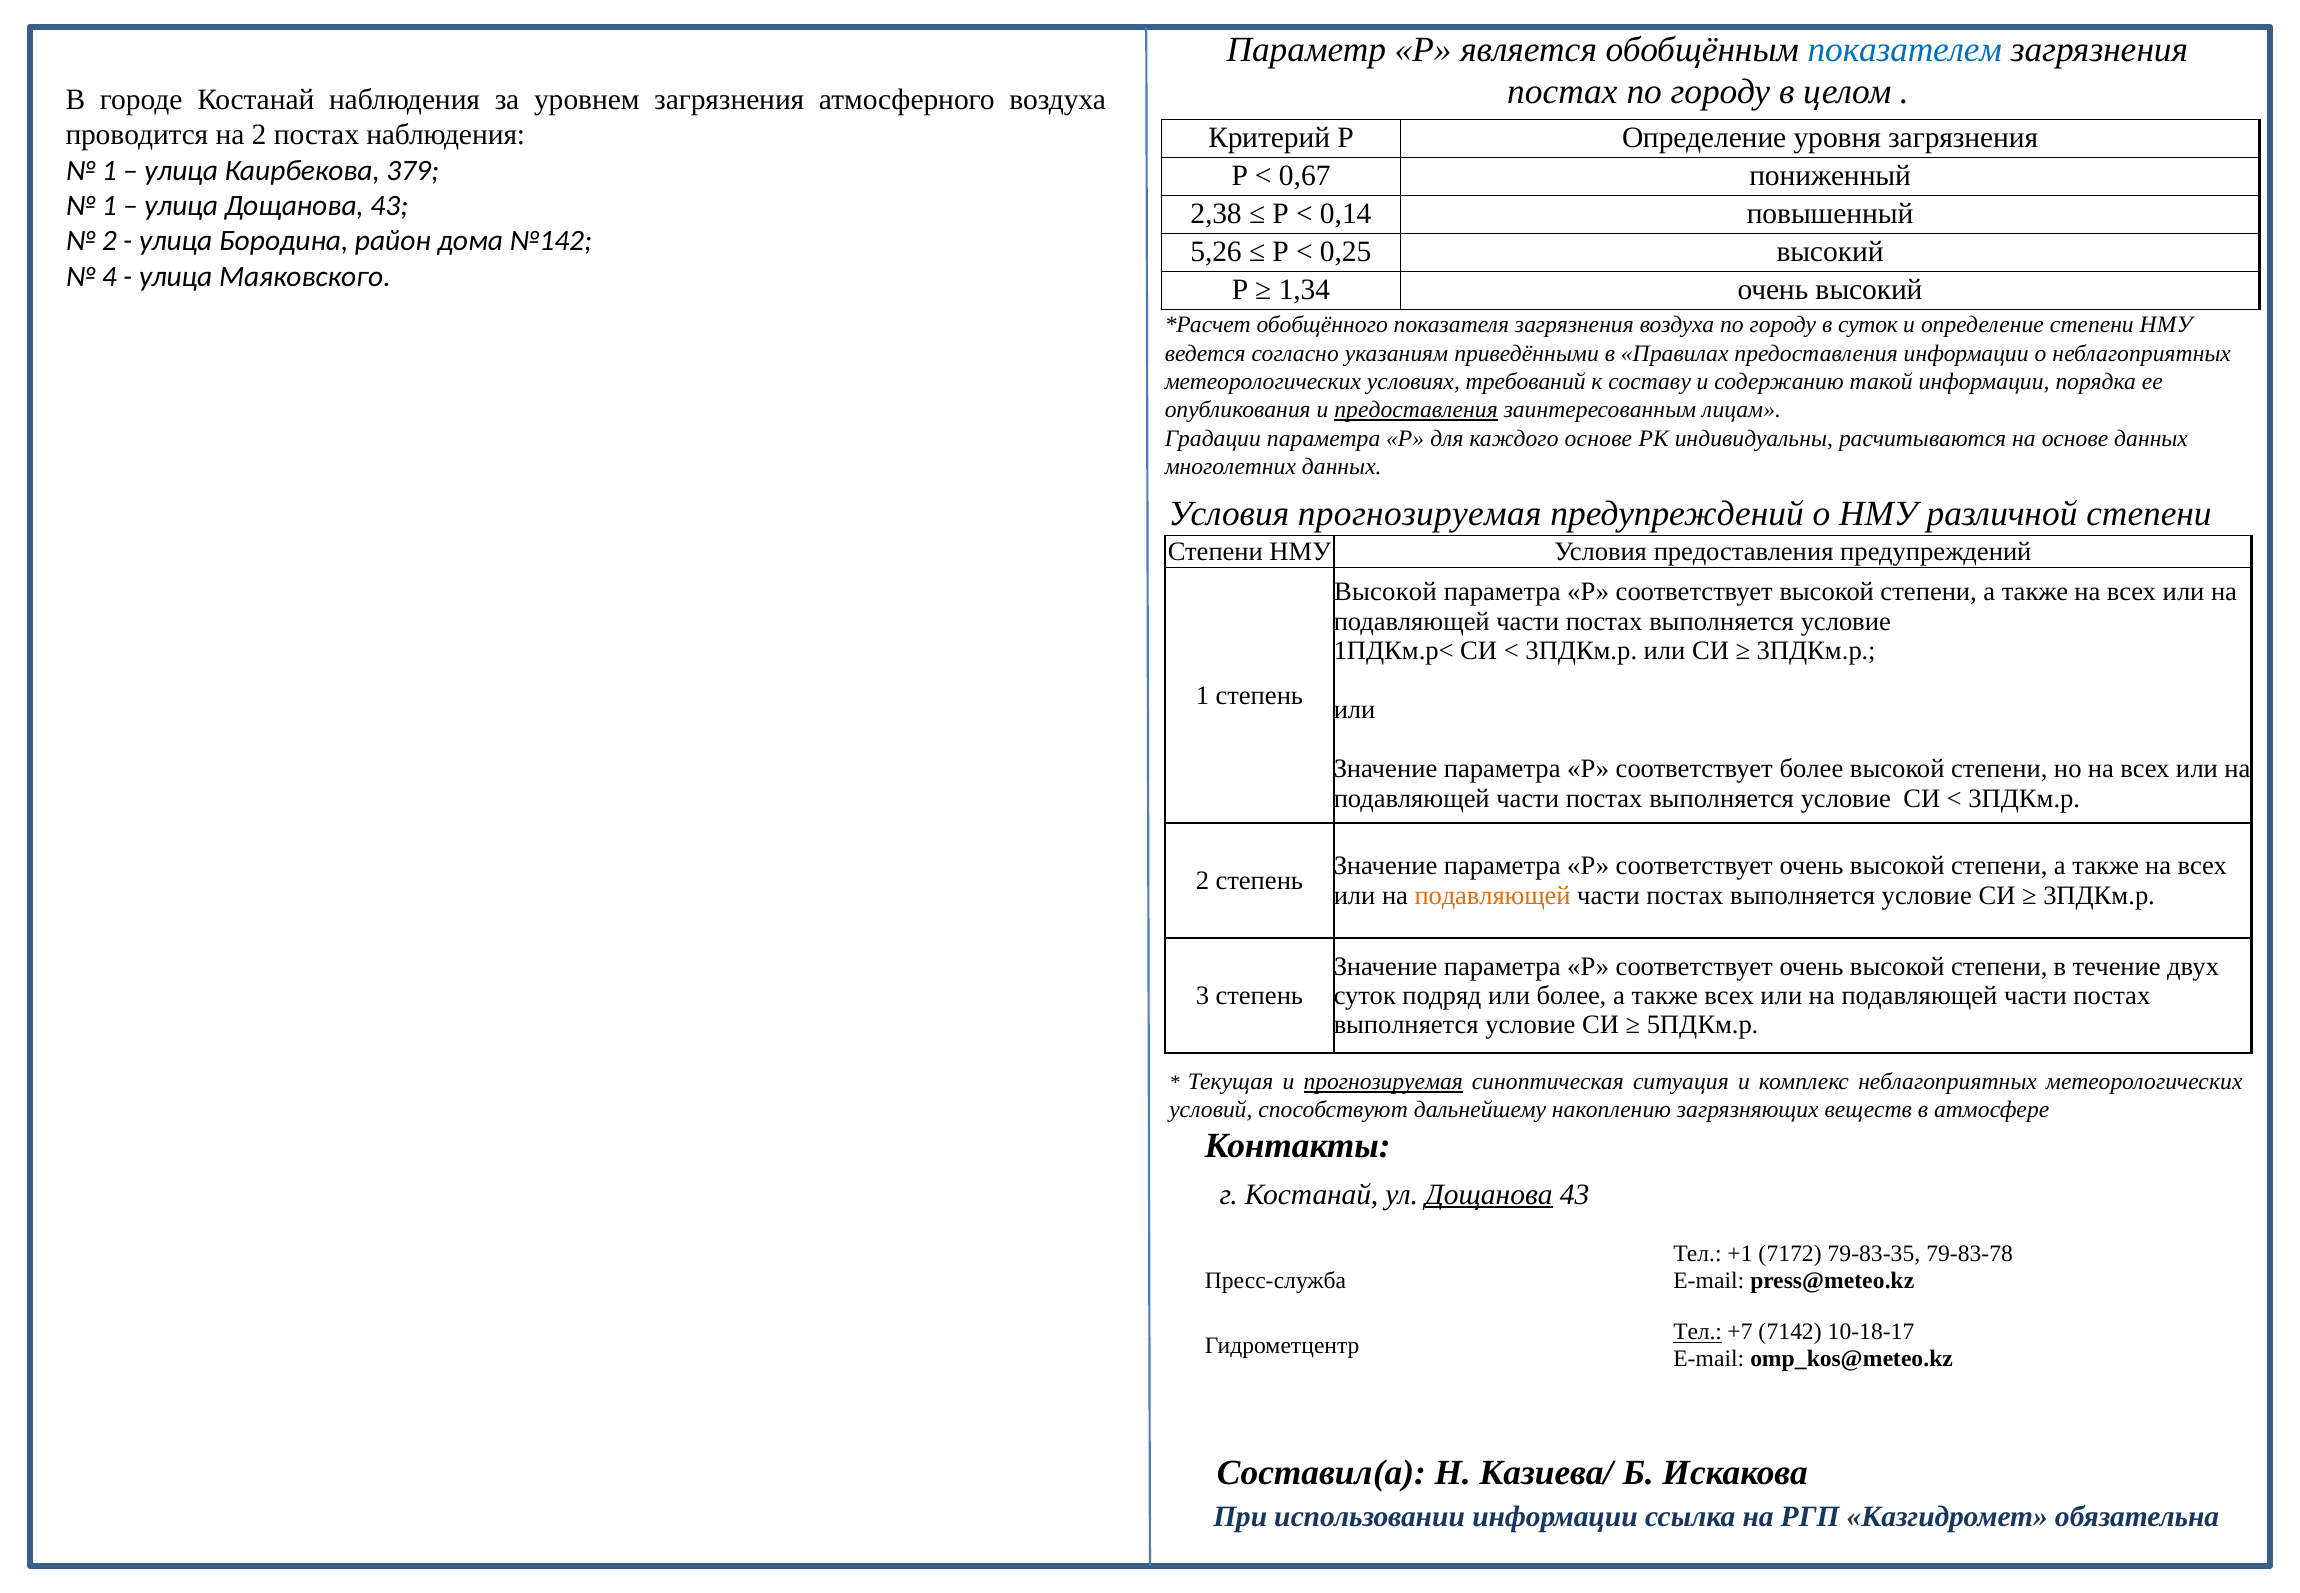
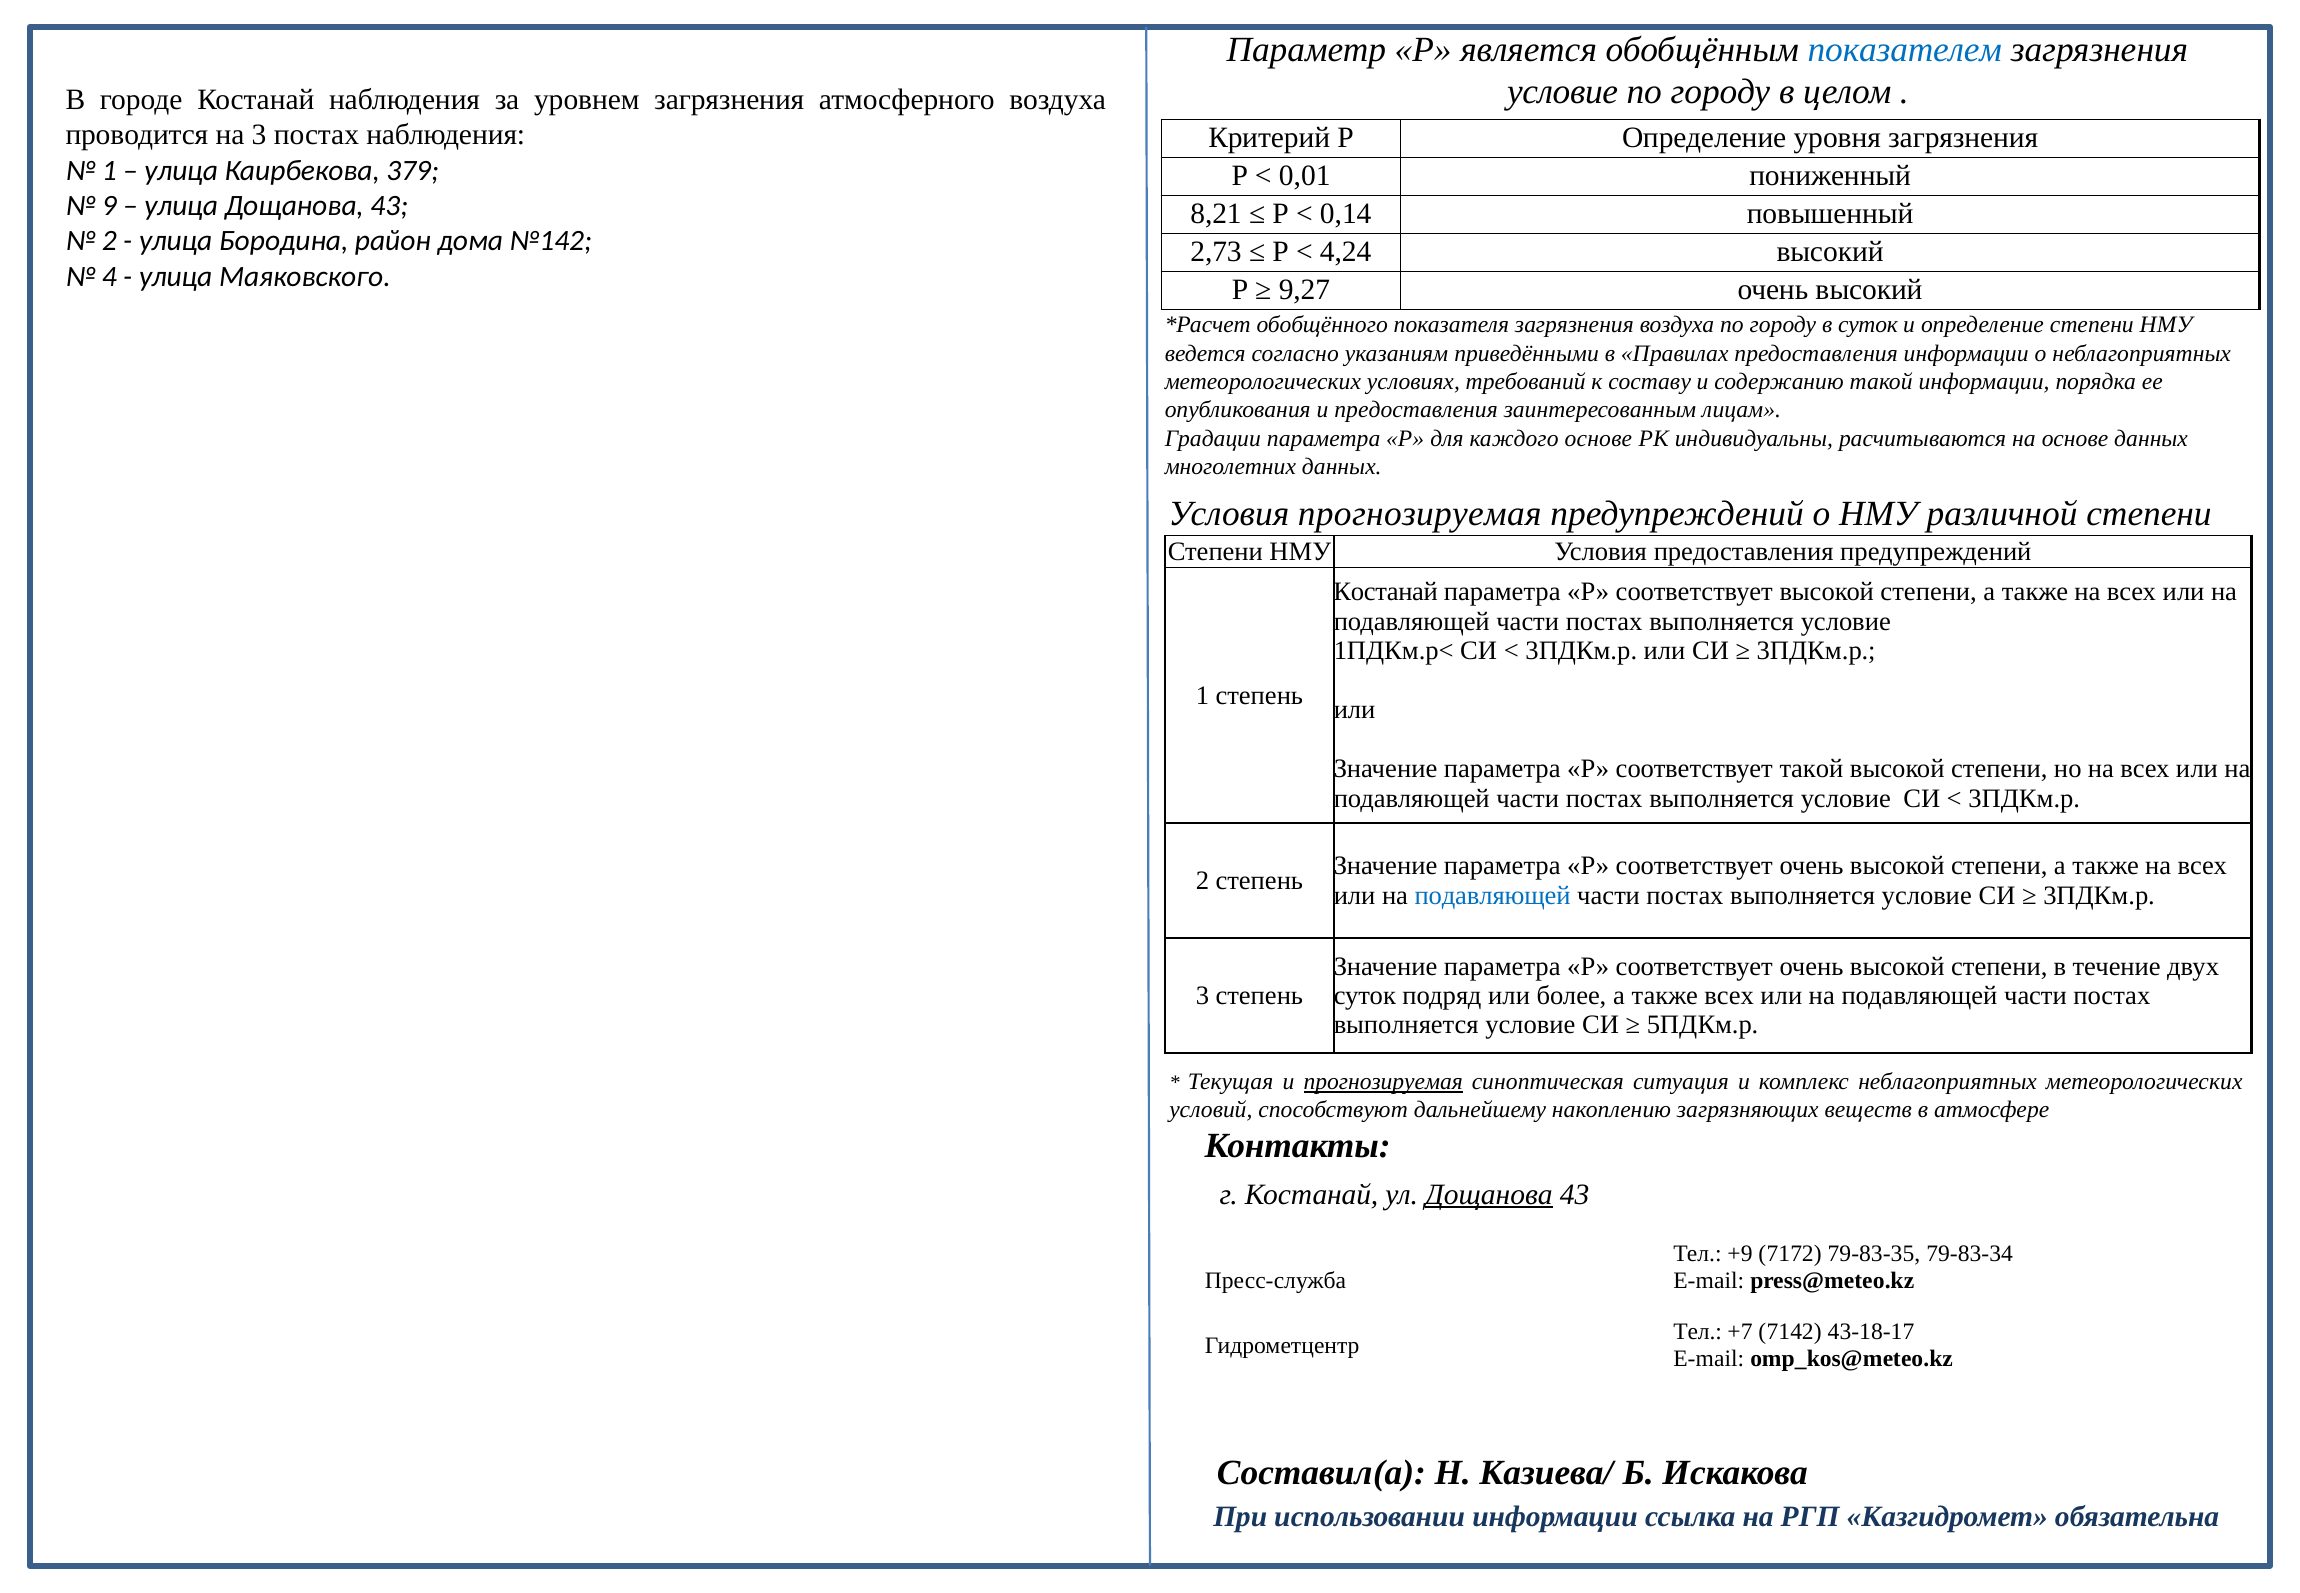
постах at (1562, 92): постах -> условие
на 2: 2 -> 3
0,67: 0,67 -> 0,01
1 at (109, 206): 1 -> 9
2,38: 2,38 -> 8,21
5,26: 5,26 -> 2,73
0,25: 0,25 -> 4,24
1,34: 1,34 -> 9,27
предоставления at (1416, 410) underline: present -> none
Высокой at (1385, 592): Высокой -> Костанай
соответствует более: более -> такой
подавляющей at (1493, 895) colour: orange -> blue
+1: +1 -> +9
79-83-78: 79-83-78 -> 79-83-34
Тел at (1698, 1331) underline: present -> none
10-18-17: 10-18-17 -> 43-18-17
